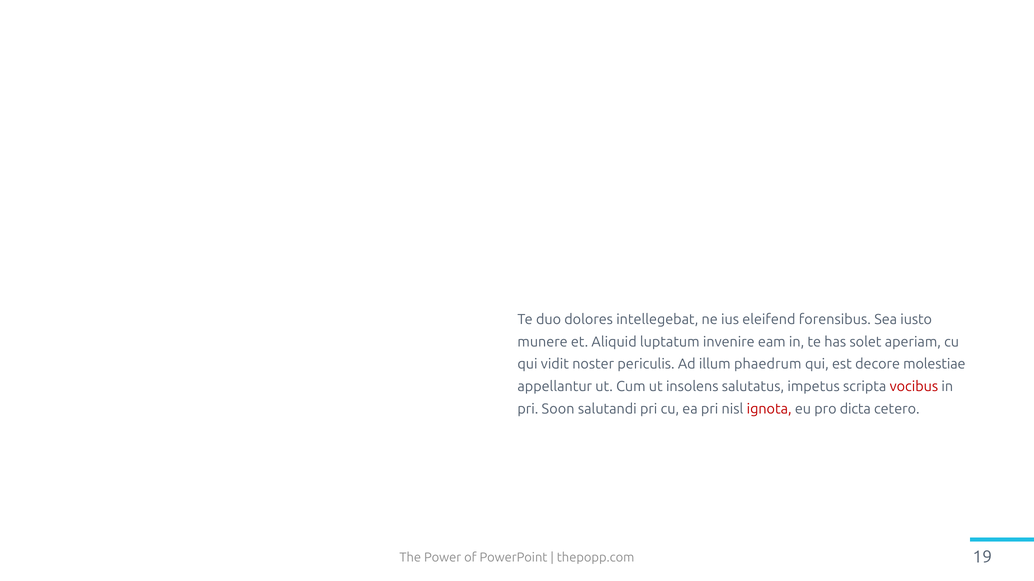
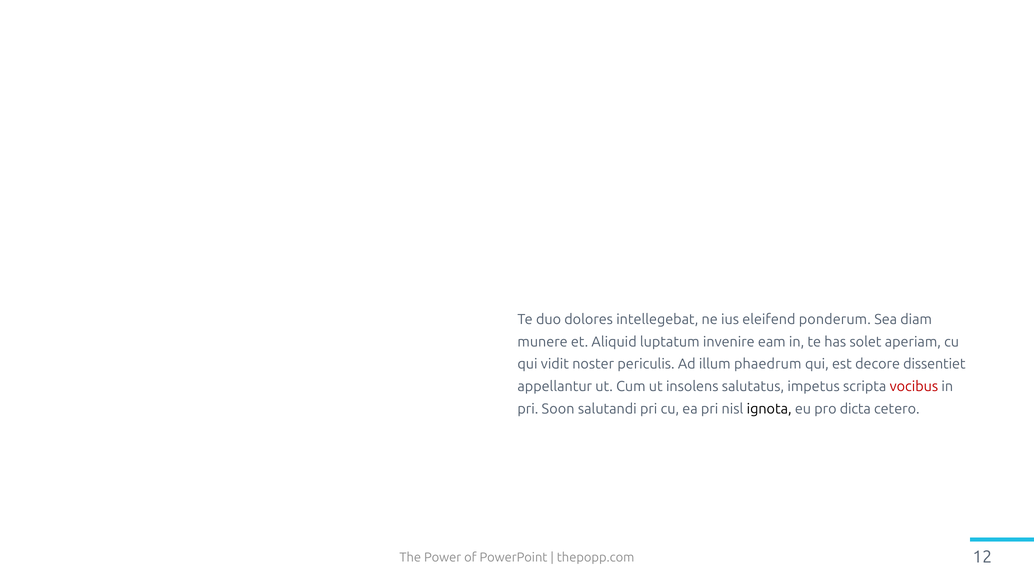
forensibus: forensibus -> ponderum
iusto: iusto -> diam
molestiae: molestiae -> dissentiet
ignota colour: red -> black
19: 19 -> 12
